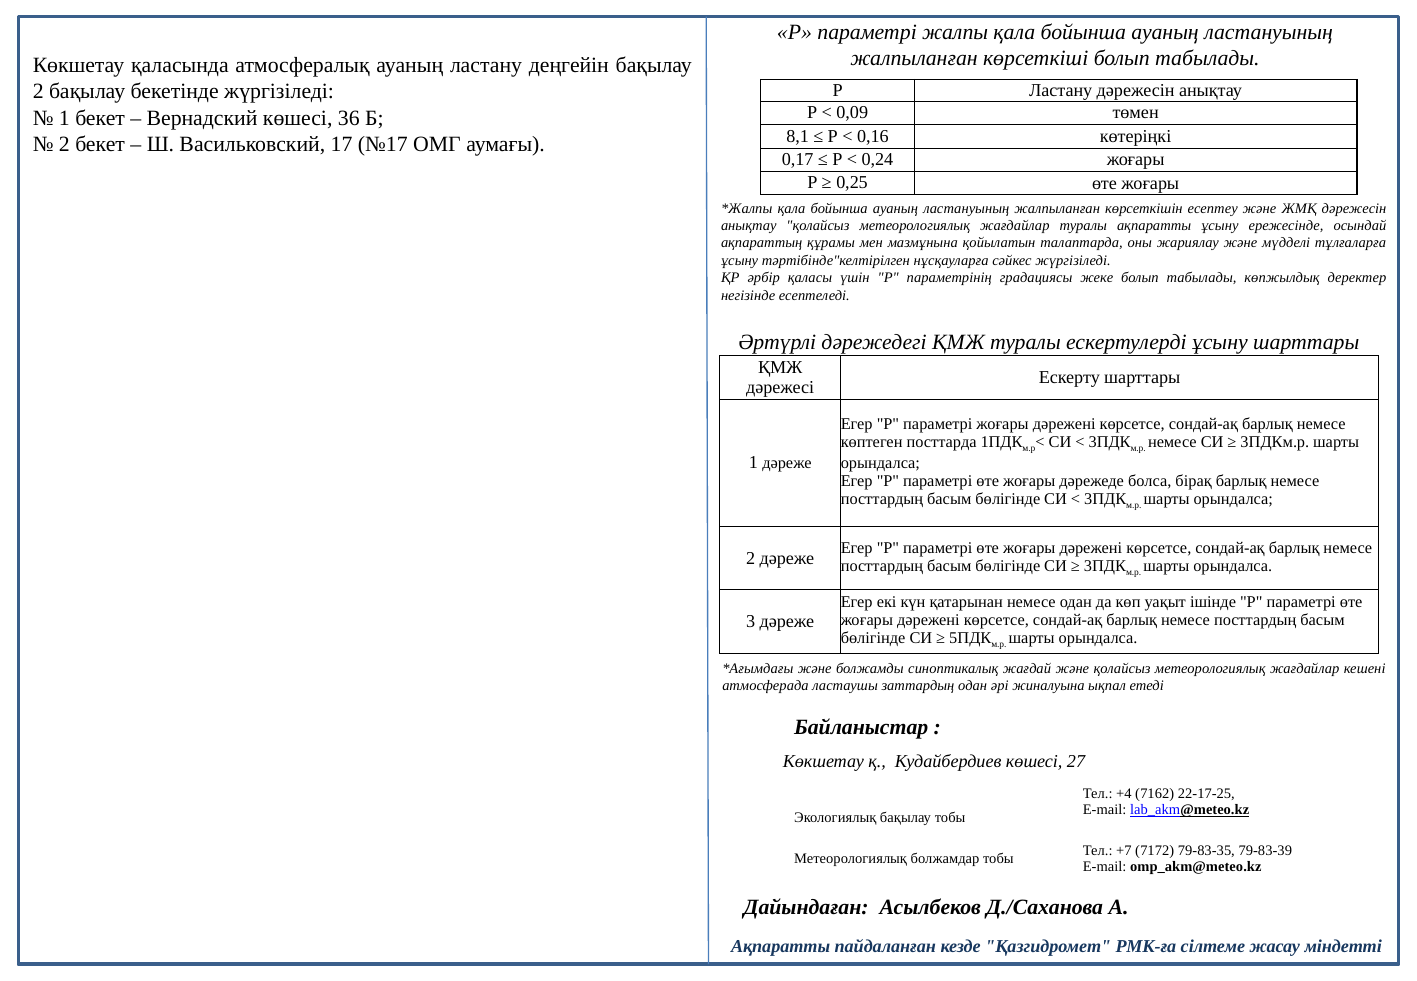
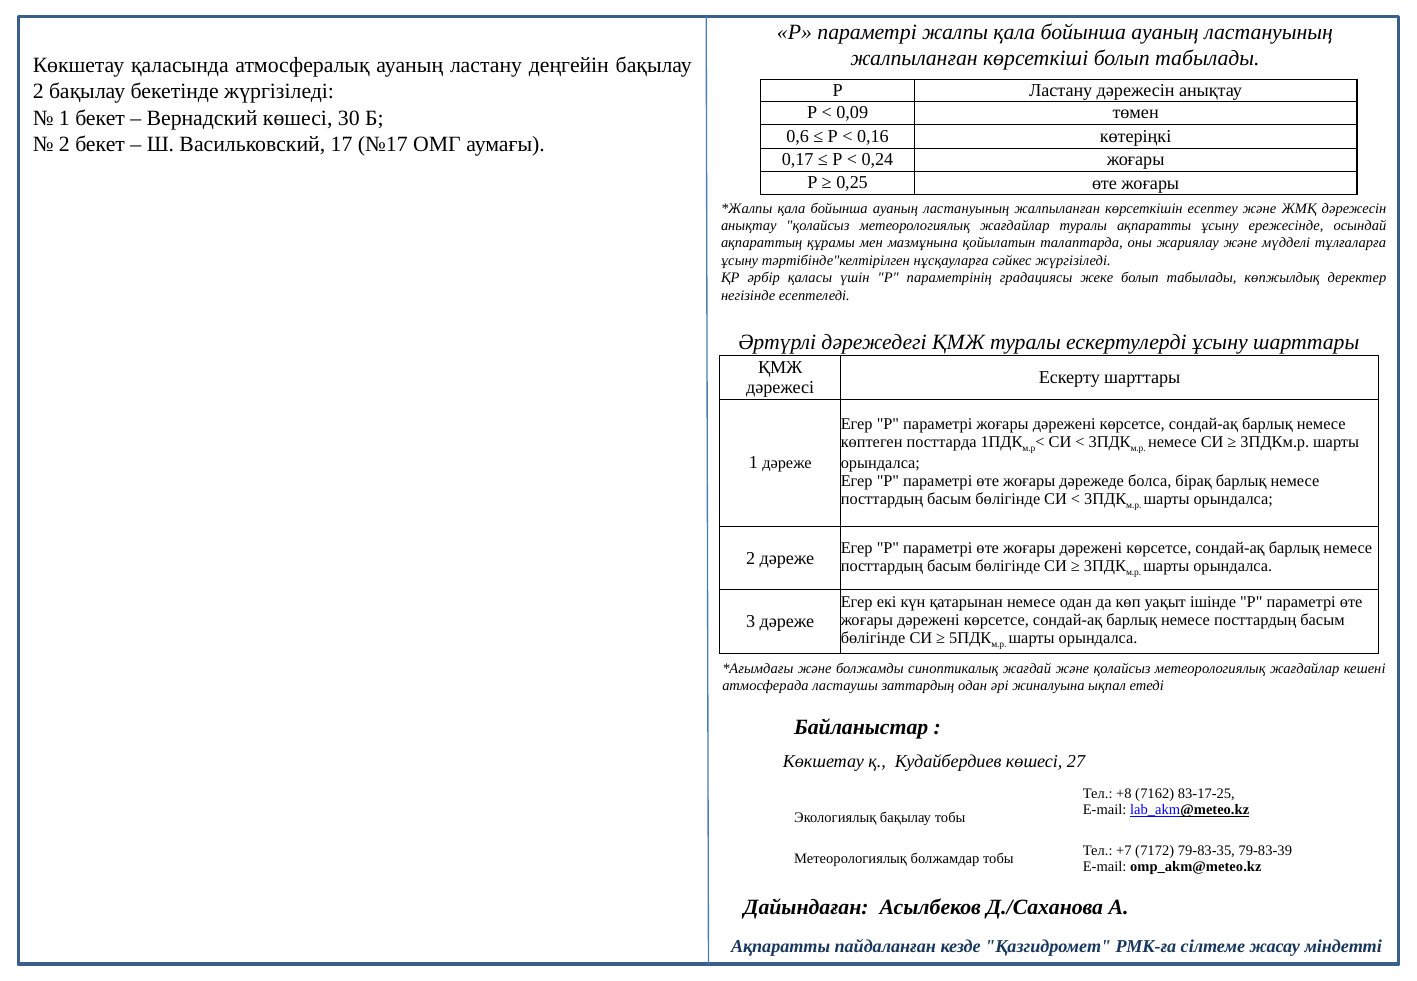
36: 36 -> 30
8,1: 8,1 -> 0,6
+4: +4 -> +8
22-17-25: 22-17-25 -> 83-17-25
